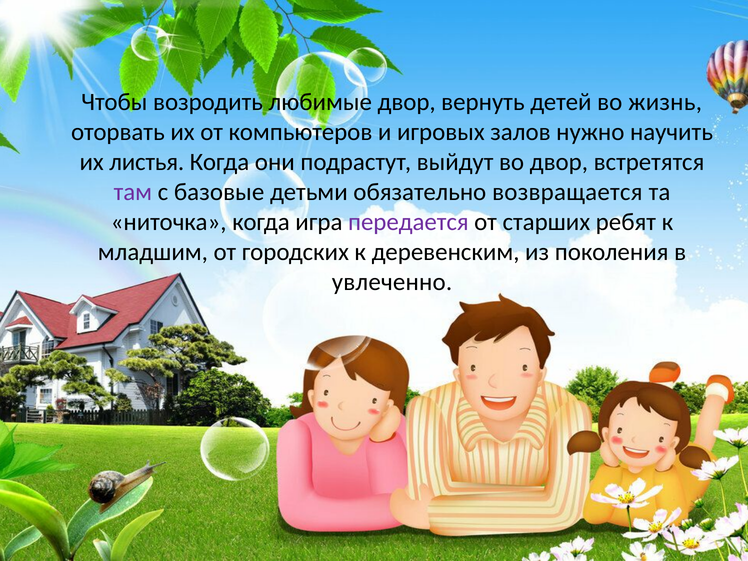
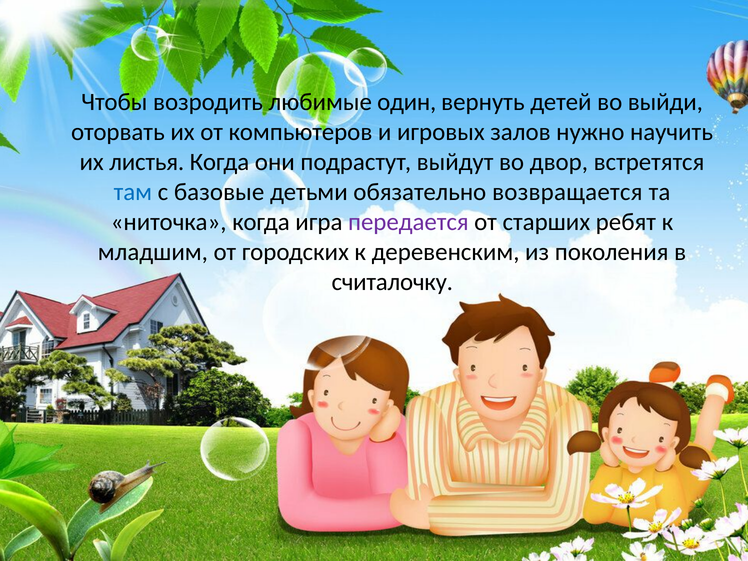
любимые двор: двор -> один
жизнь: жизнь -> выйди
там colour: purple -> blue
увлеченно: увлеченно -> считалочку
